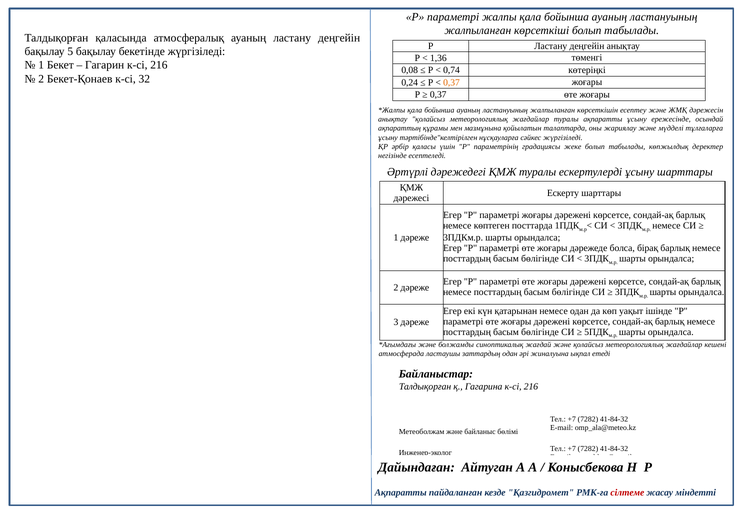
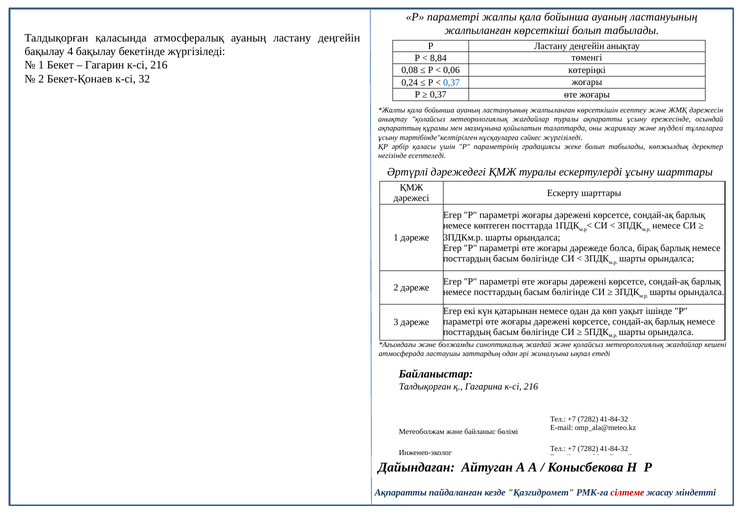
5: 5 -> 4
1,36: 1,36 -> 8,84
0,74: 0,74 -> 0,06
0,37 at (452, 83) colour: orange -> blue
